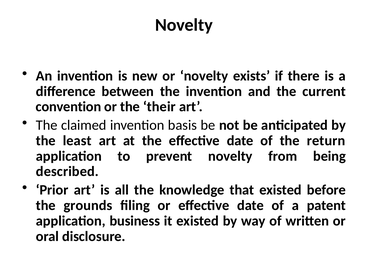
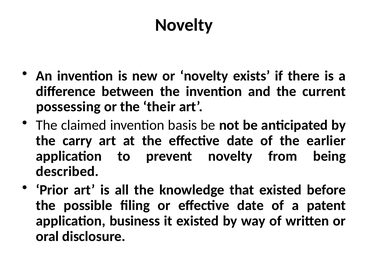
convention: convention -> possessing
least: least -> carry
return: return -> earlier
grounds: grounds -> possible
